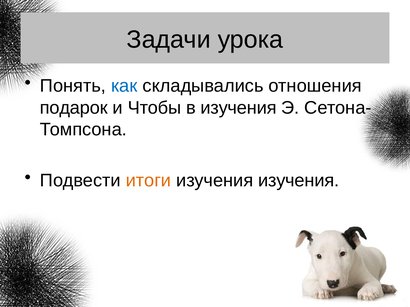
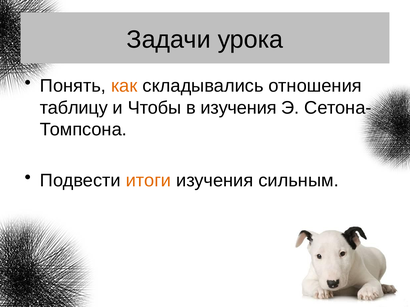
как colour: blue -> orange
подарок: подарок -> таблицу
изучения изучения: изучения -> сильным
